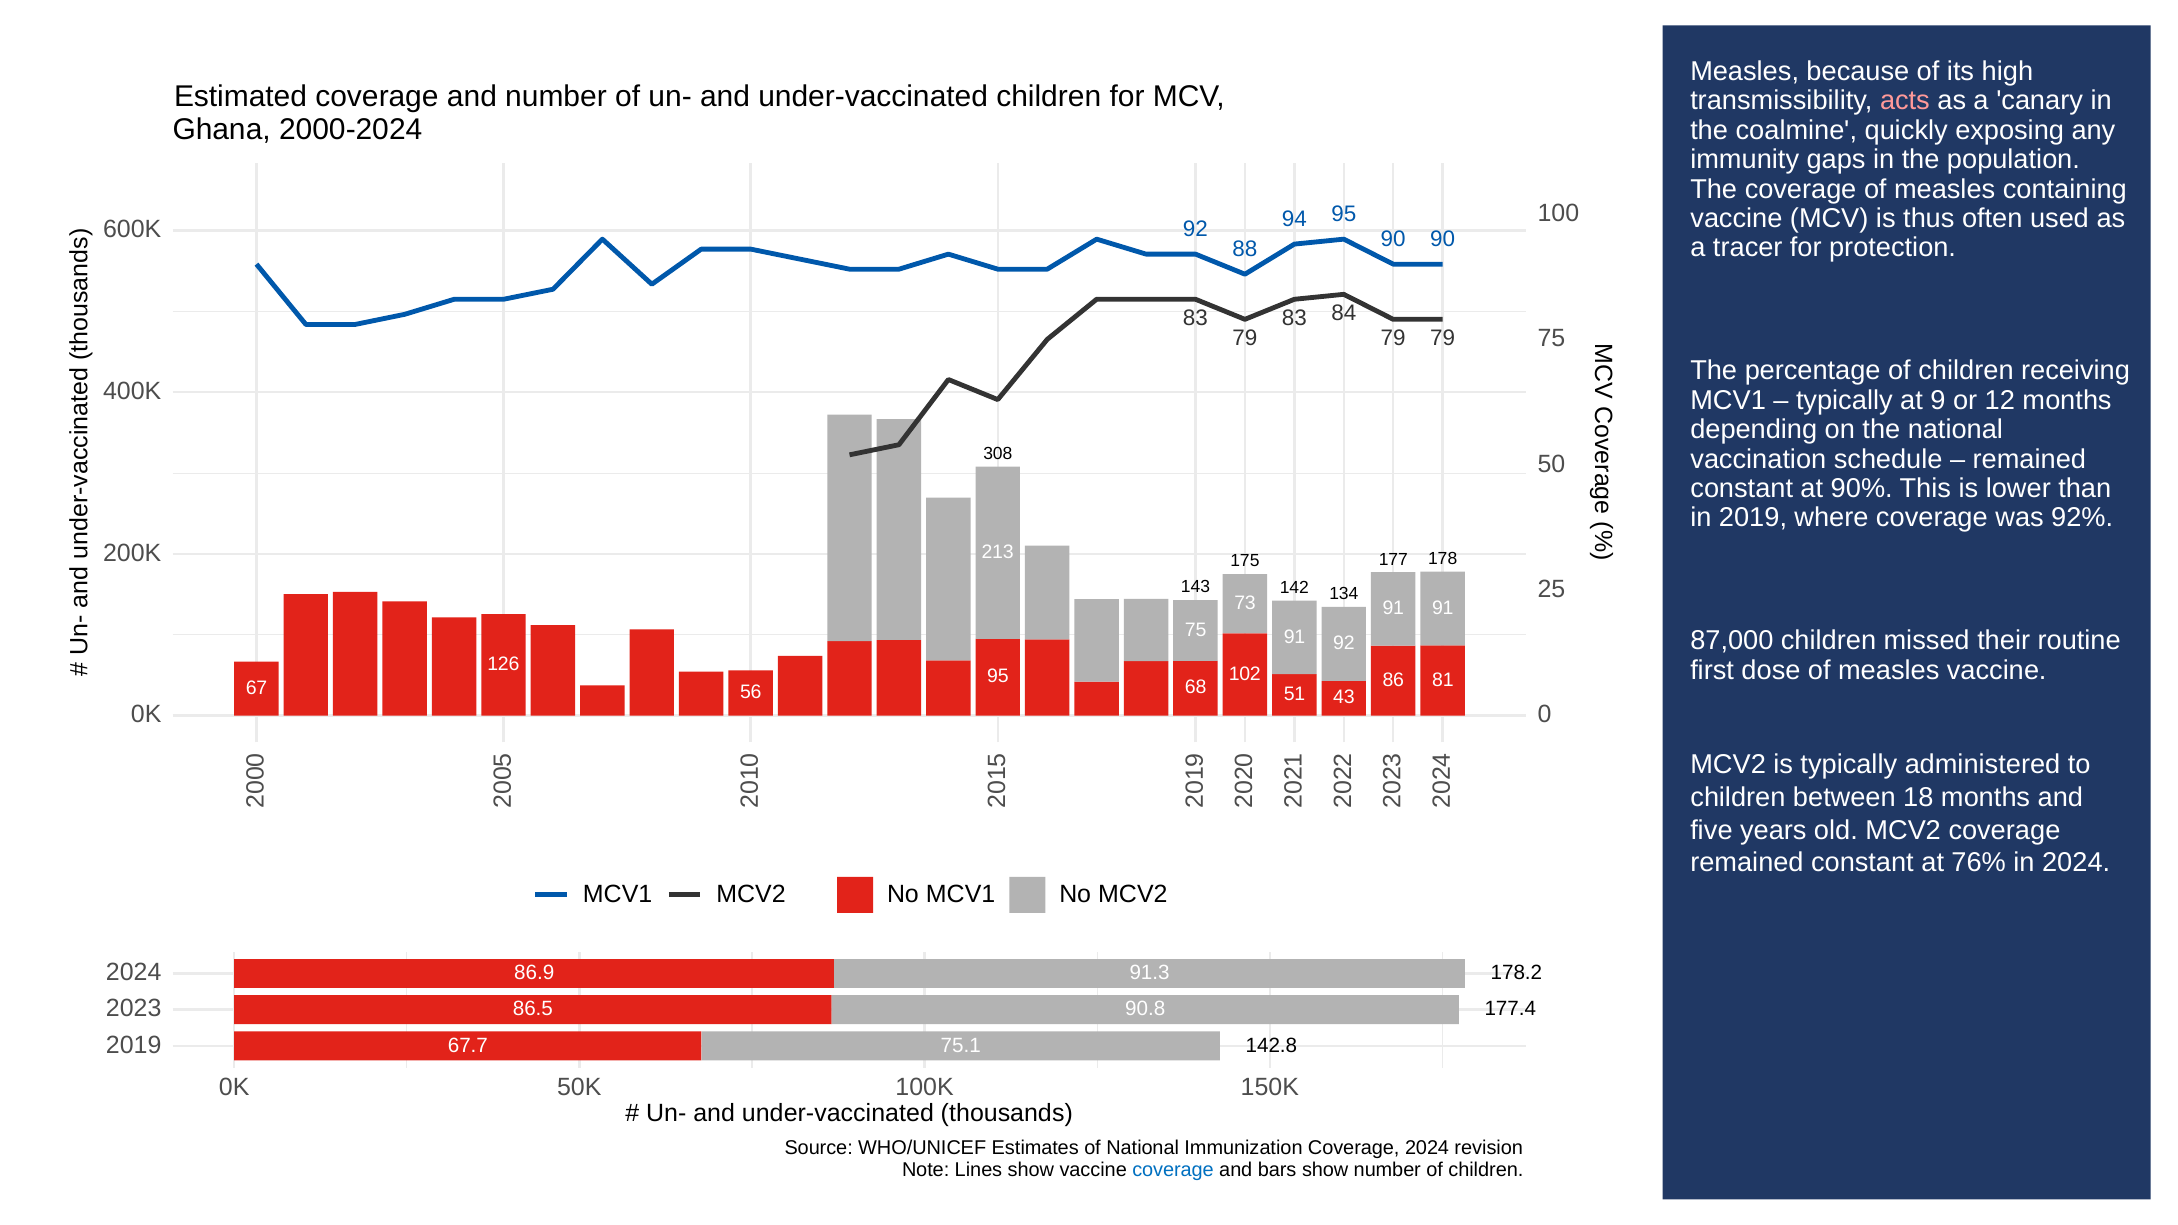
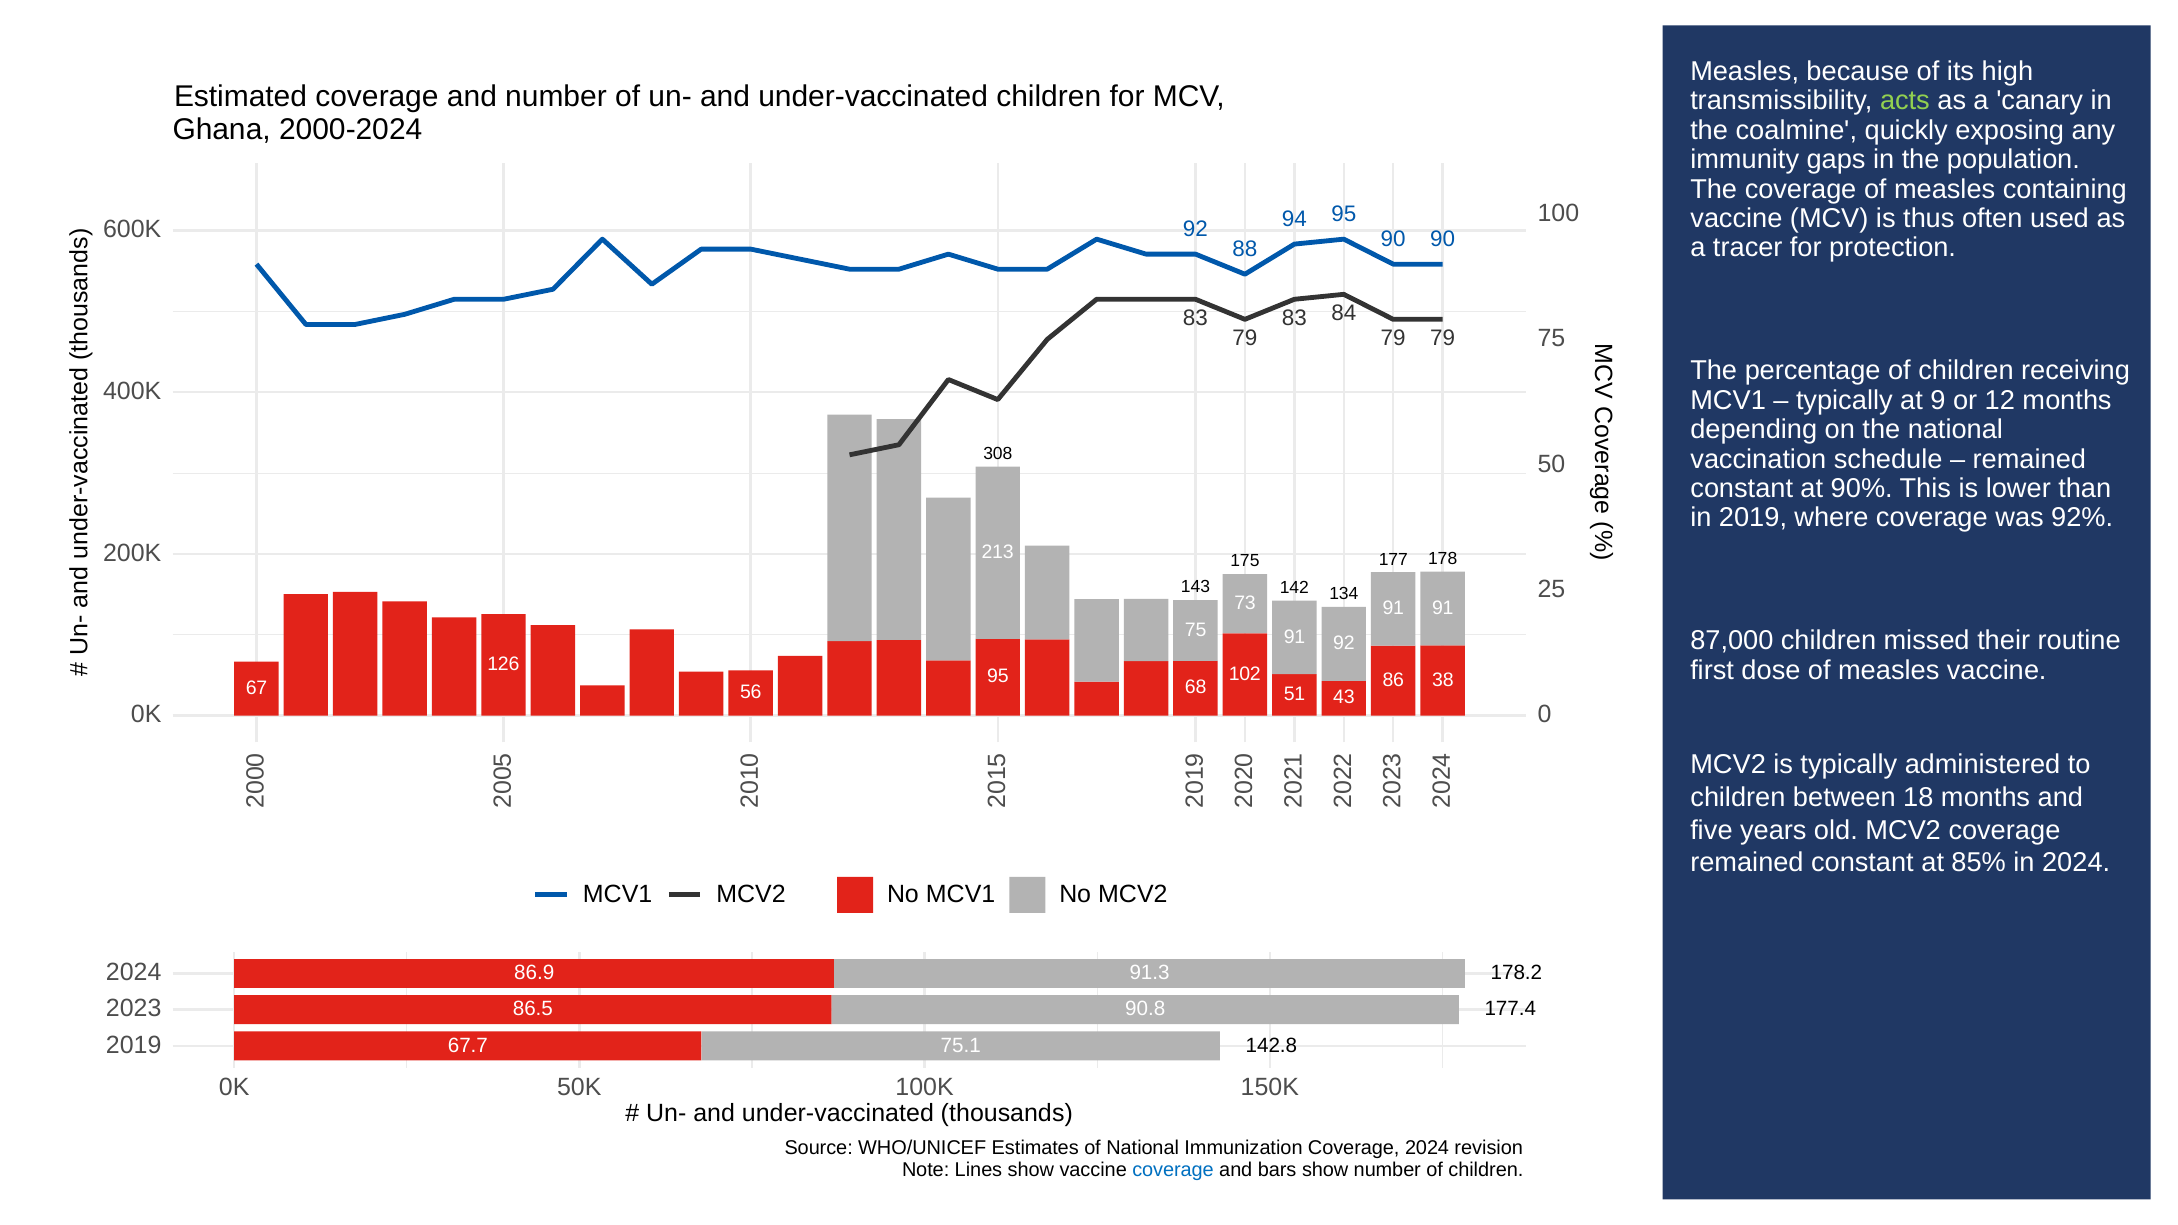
acts colour: pink -> light green
81: 81 -> 38
76%: 76% -> 85%
